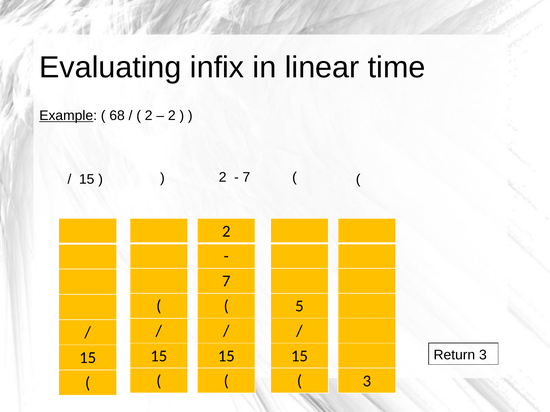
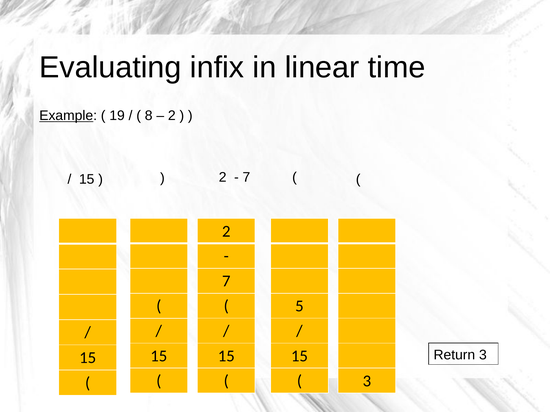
68: 68 -> 19
2 at (149, 116): 2 -> 8
